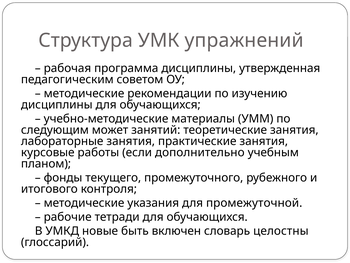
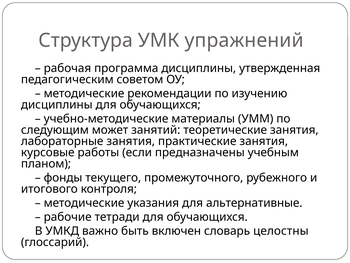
дополнительно: дополнительно -> предназначены
промежуточной: промежуточной -> альтернативные
новые: новые -> важно
